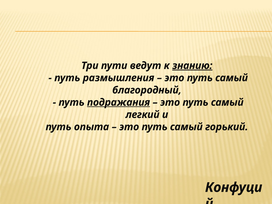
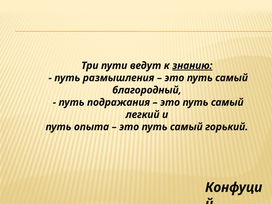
подражания underline: present -> none
